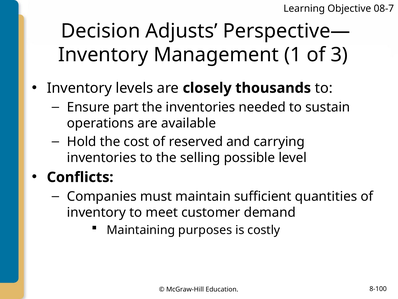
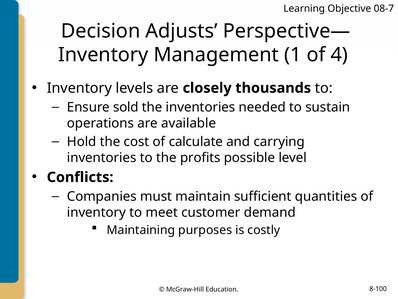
3: 3 -> 4
part: part -> sold
reserved: reserved -> calculate
selling: selling -> profits
